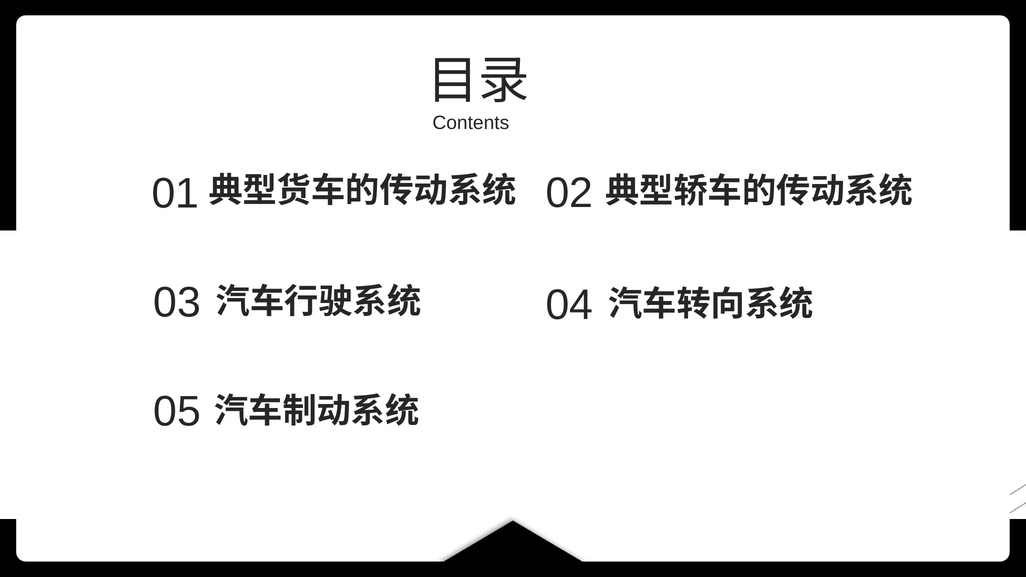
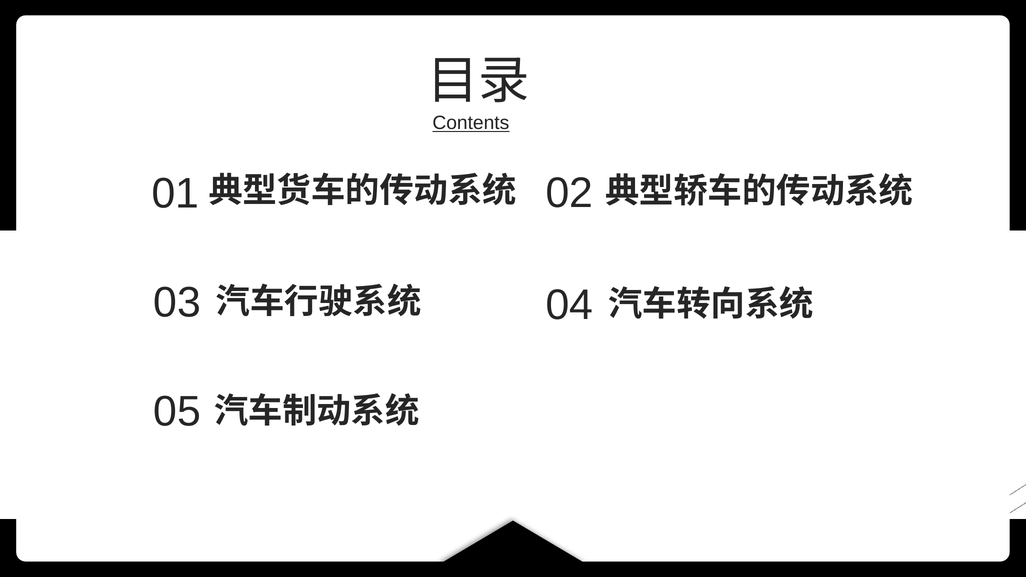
Contents underline: none -> present
